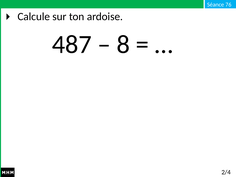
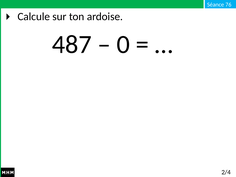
8: 8 -> 0
